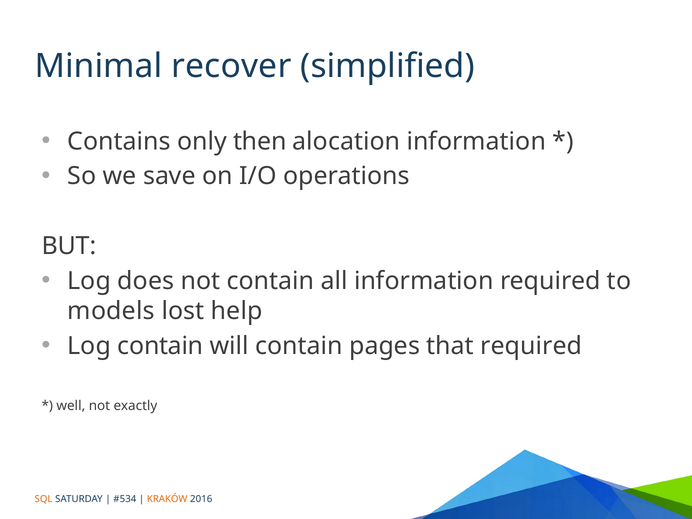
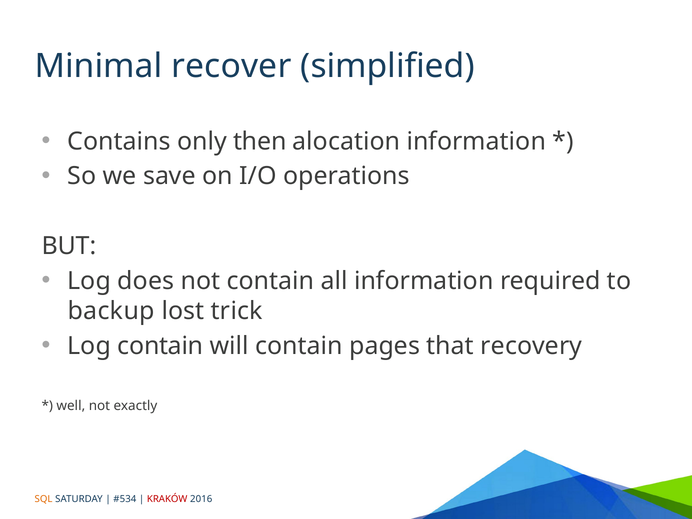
models: models -> backup
help: help -> trick
that required: required -> recovery
KRAKÓW colour: orange -> red
